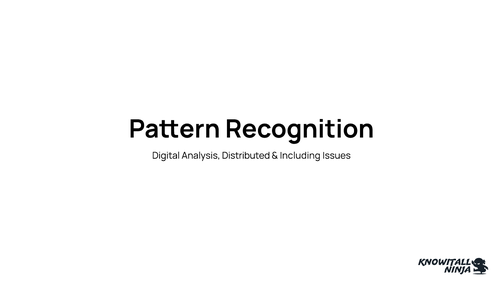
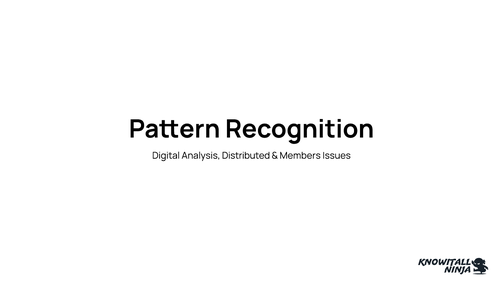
Including: Including -> Members
